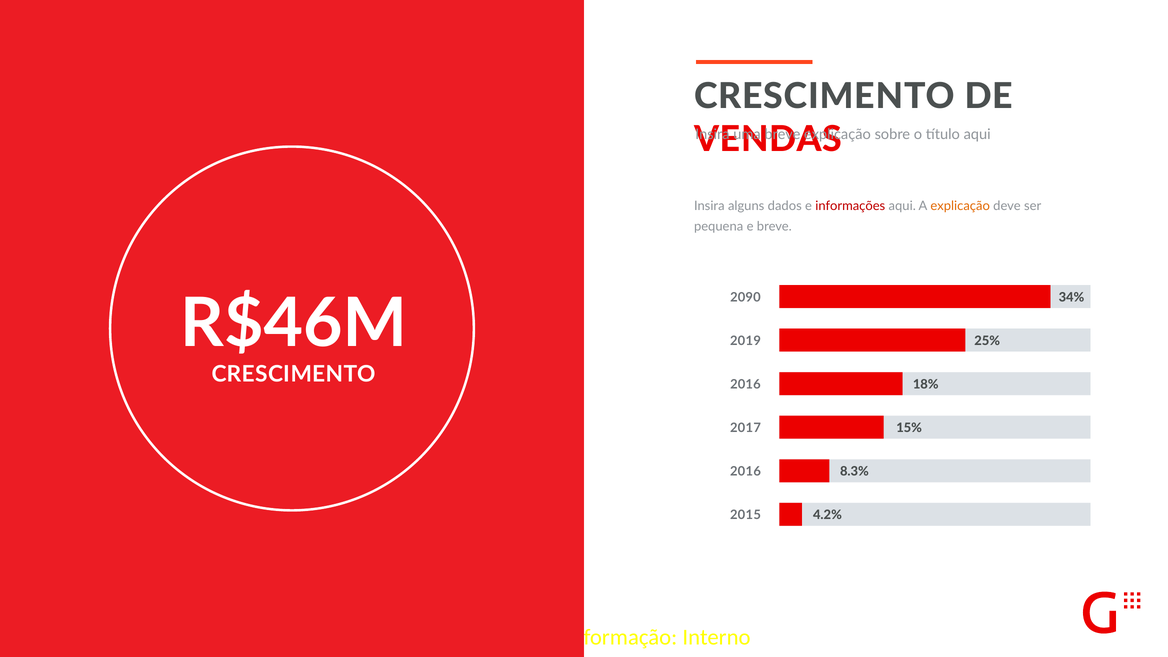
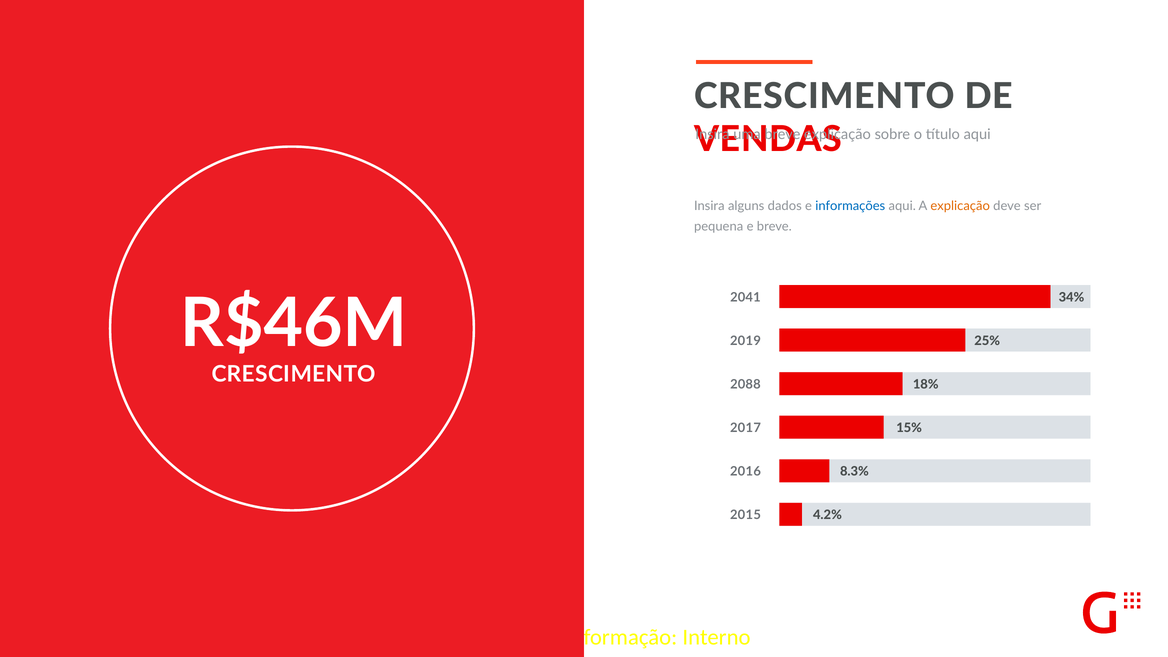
informações colour: red -> blue
2090: 2090 -> 2041
2016 at (745, 384): 2016 -> 2088
